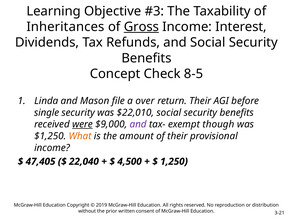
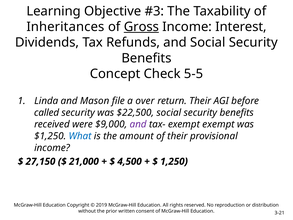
8-5: 8-5 -> 5-5
single: single -> called
$22,010: $22,010 -> $22,500
were underline: present -> none
exempt though: though -> exempt
What colour: orange -> blue
47,405: 47,405 -> 27,150
22,040: 22,040 -> 21,000
